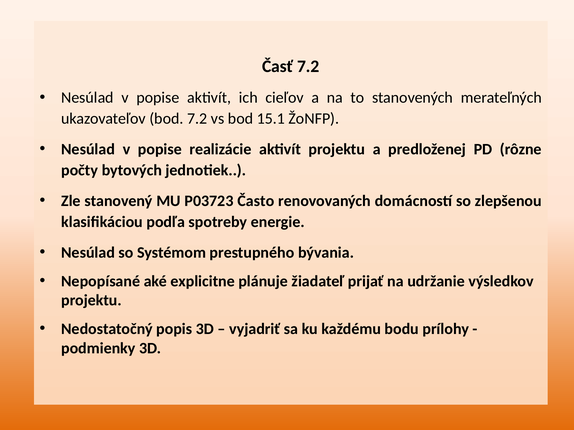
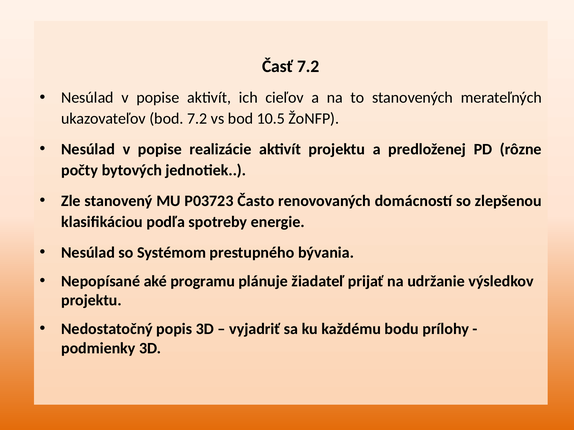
15.1: 15.1 -> 10.5
explicitne: explicitne -> programu
